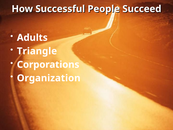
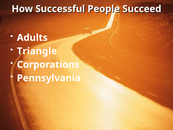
Organization: Organization -> Pennsylvania
